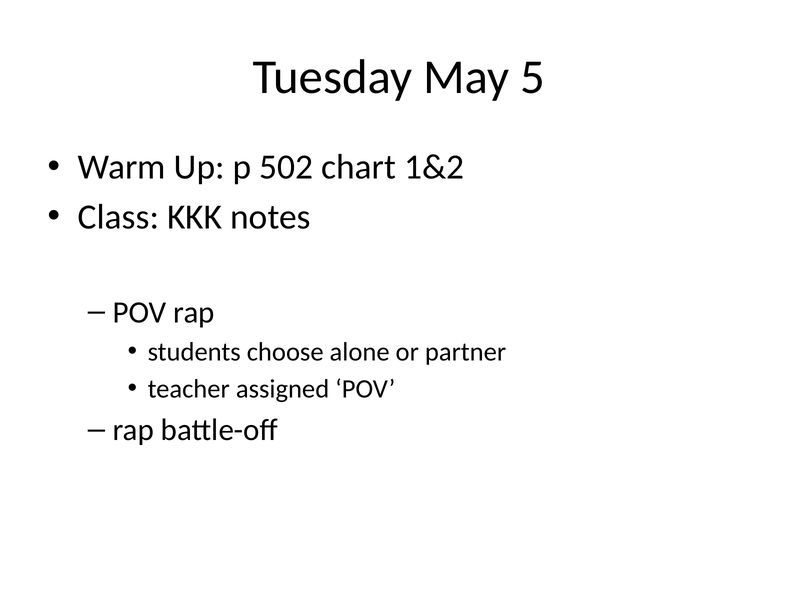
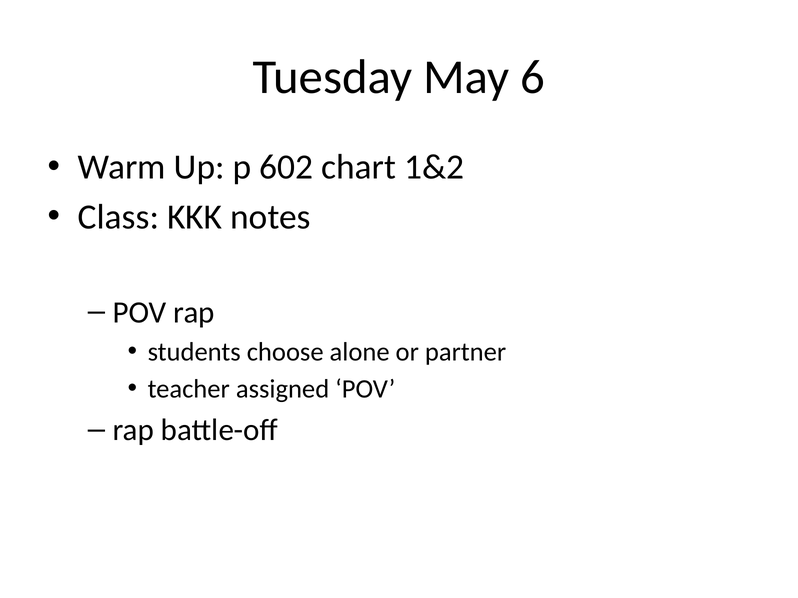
5: 5 -> 6
502: 502 -> 602
